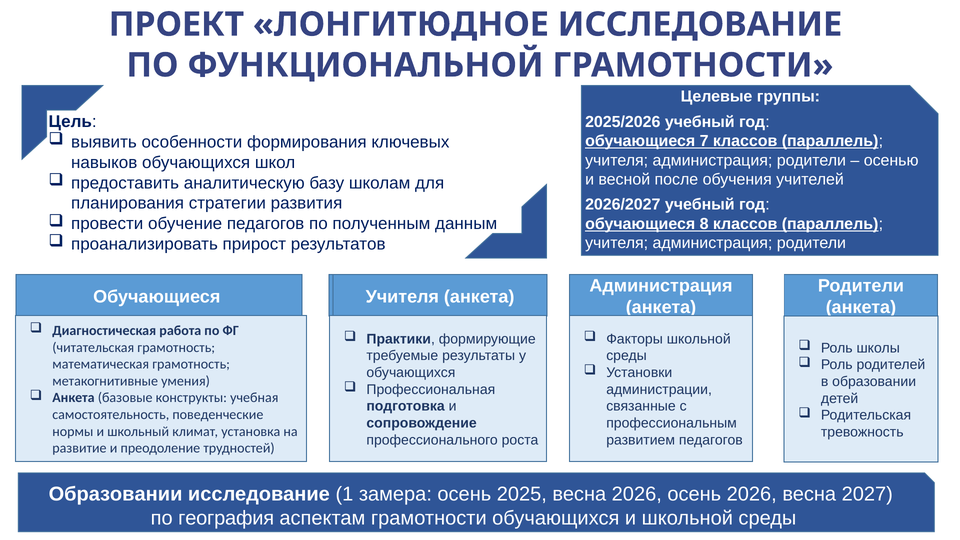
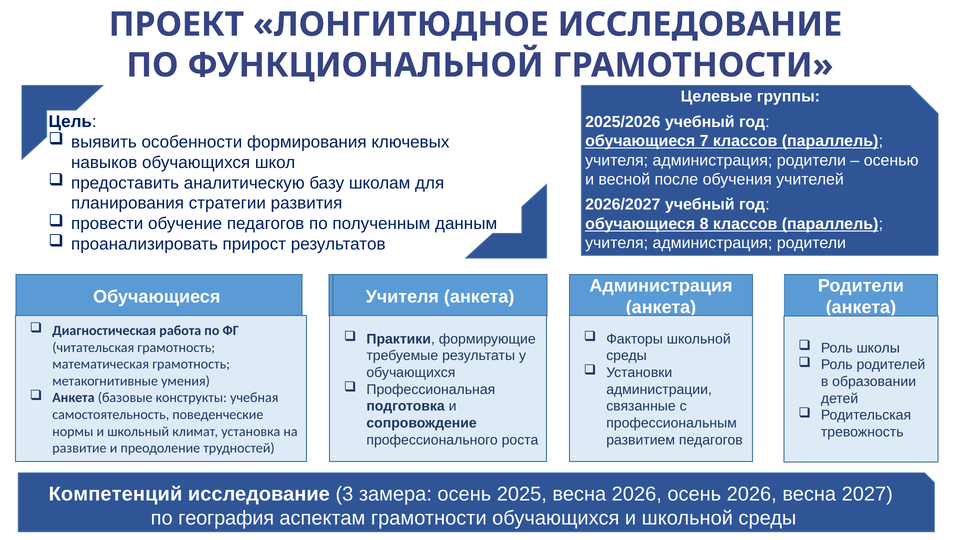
Образовании at (116, 494): Образовании -> Компетенций
1: 1 -> 3
